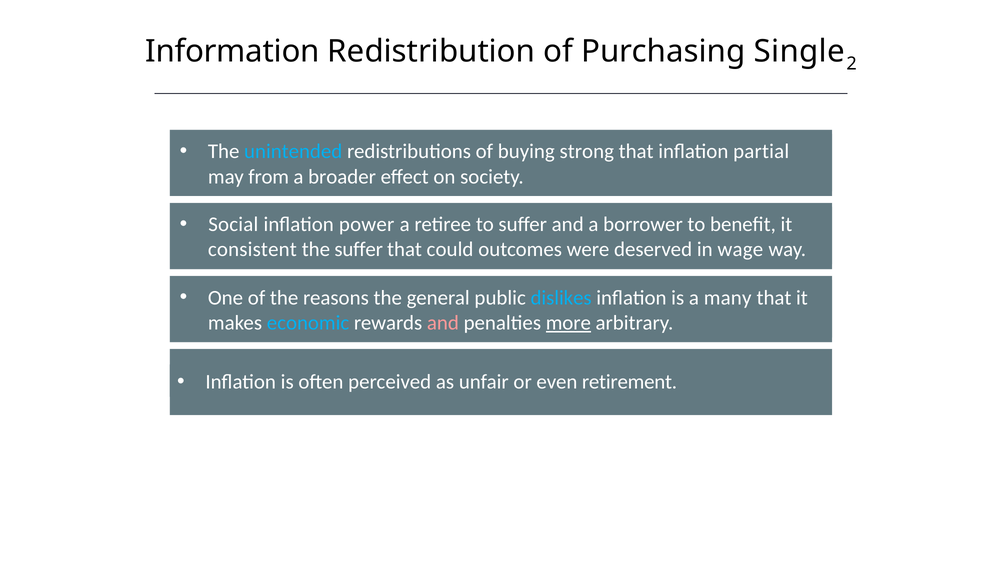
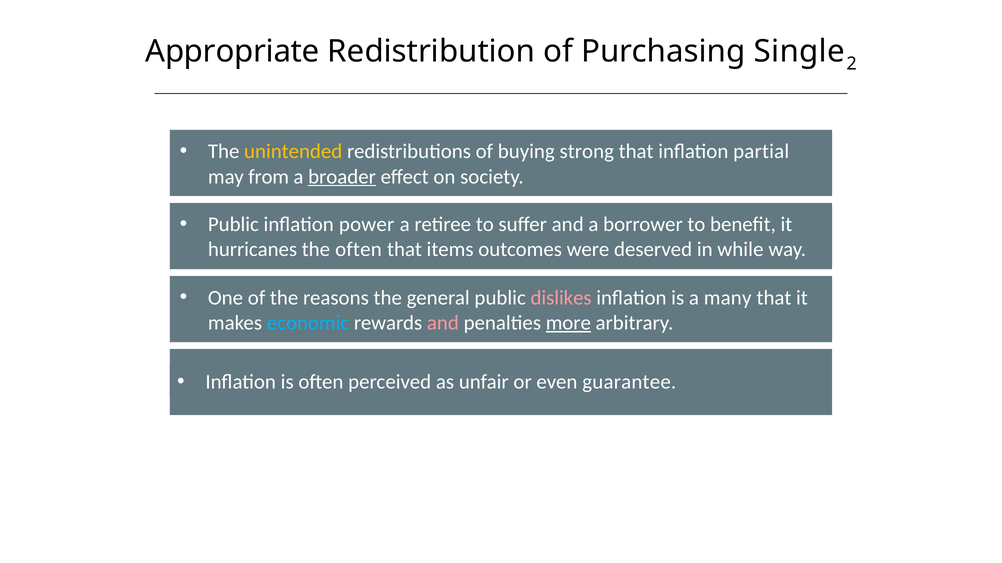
Information: Information -> Appropriate
unintended colour: light blue -> yellow
broader underline: none -> present
Social at (233, 225): Social -> Public
consistent: consistent -> hurricanes
the suffer: suffer -> often
could: could -> items
wage: wage -> while
dislikes colour: light blue -> pink
retirement: retirement -> guarantee
